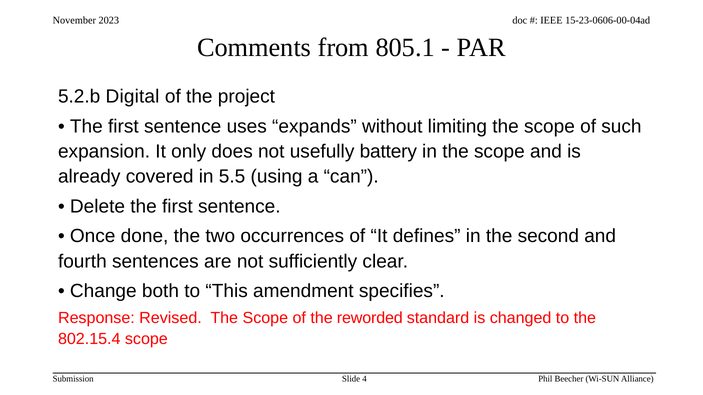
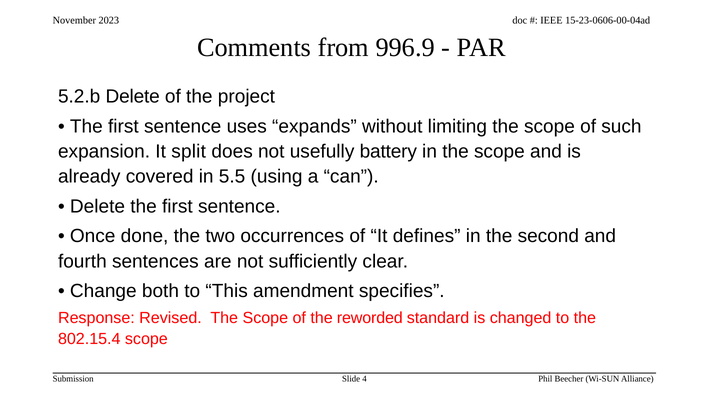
805.1: 805.1 -> 996.9
5.2.b Digital: Digital -> Delete
only: only -> split
